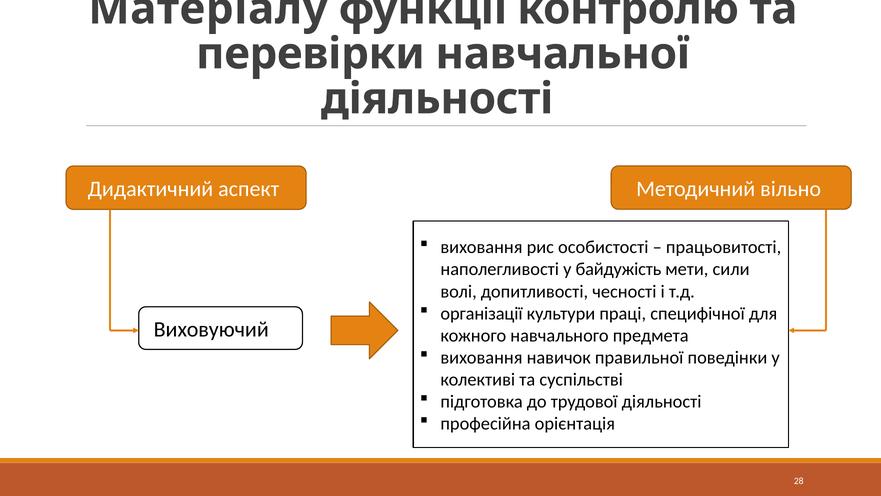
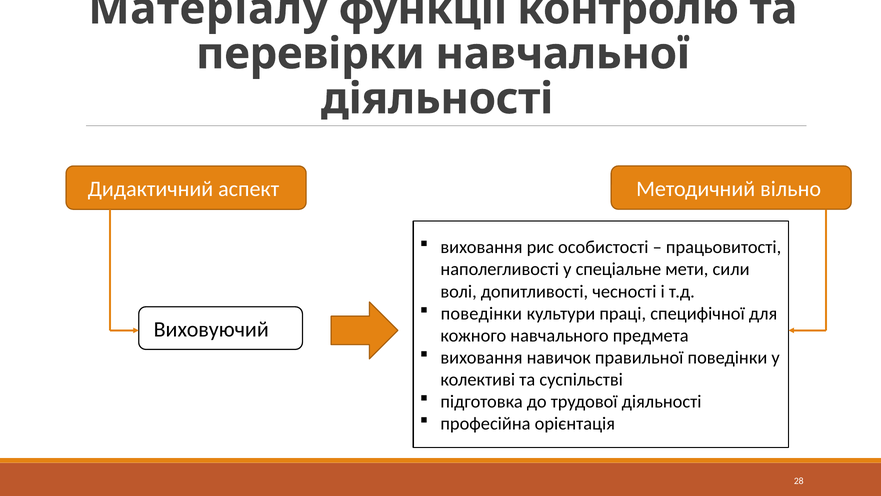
байдужість: байдужість -> спеціальне
організації at (482, 313): організації -> поведінки
